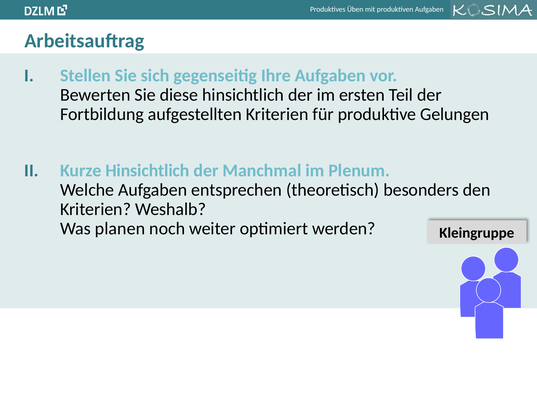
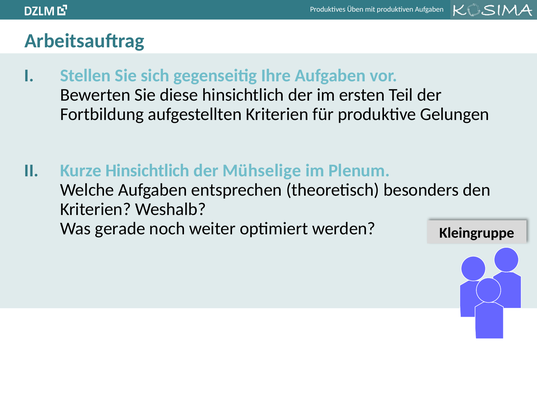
Manchmal: Manchmal -> Mühselige
planen: planen -> gerade
